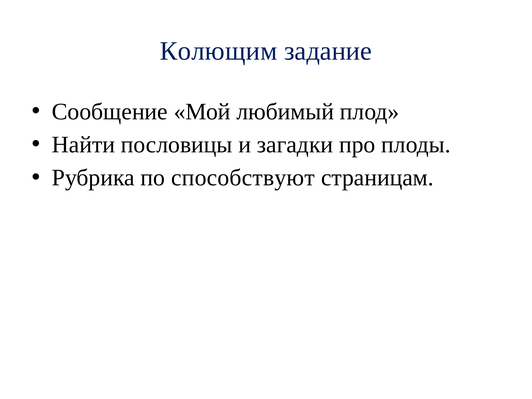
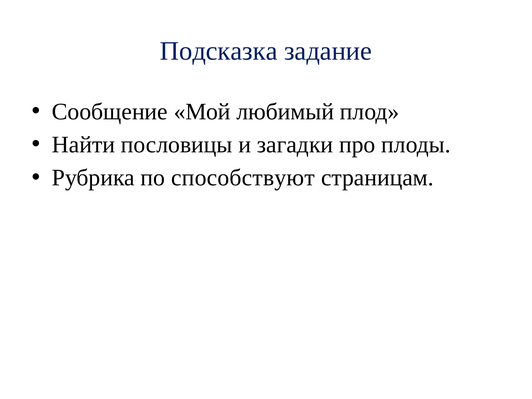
Колющим: Колющим -> Подсказка
